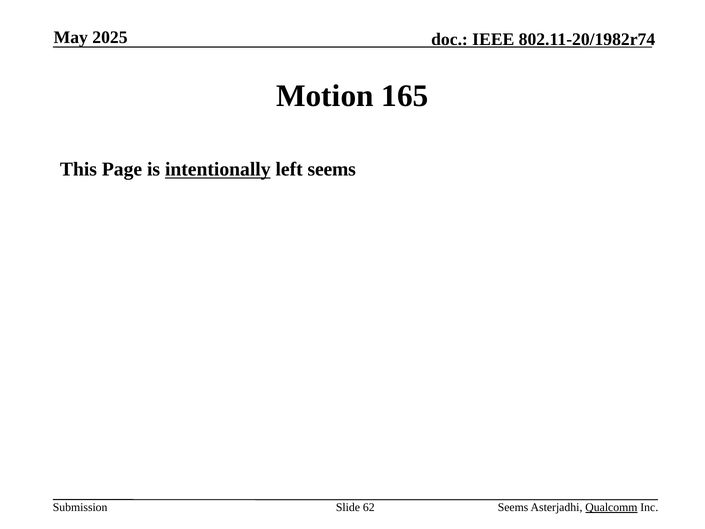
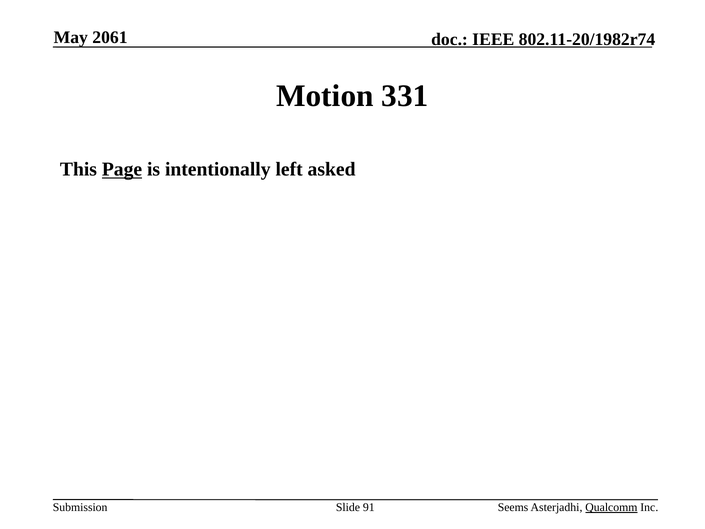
2025: 2025 -> 2061
165: 165 -> 331
Page underline: none -> present
intentionally underline: present -> none
left seems: seems -> asked
62: 62 -> 91
